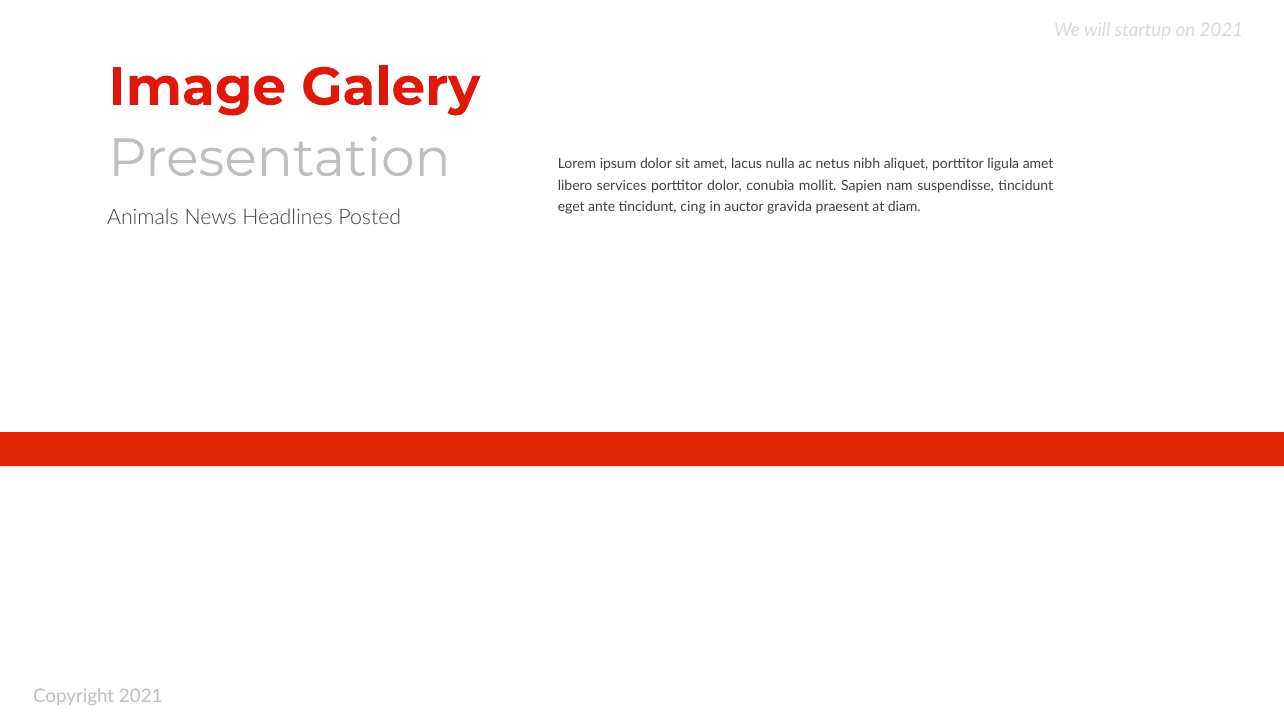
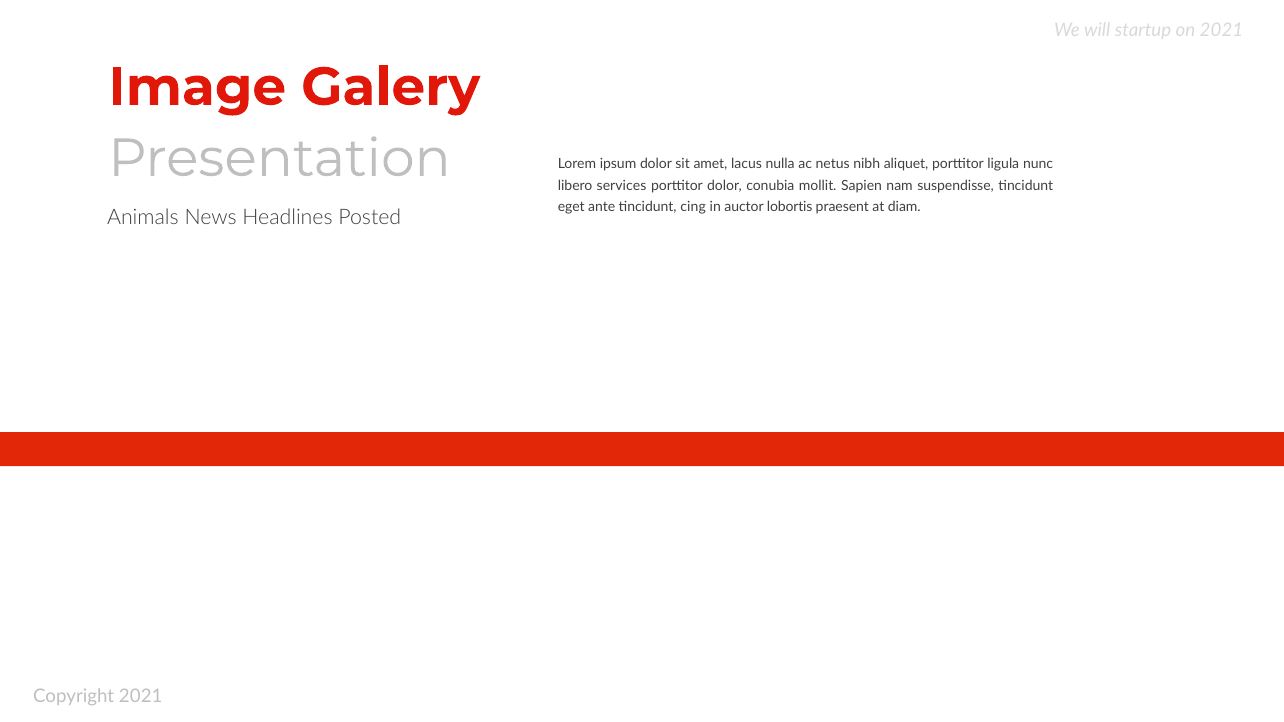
ligula amet: amet -> nunc
gravida: gravida -> lobortis
